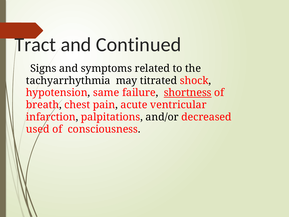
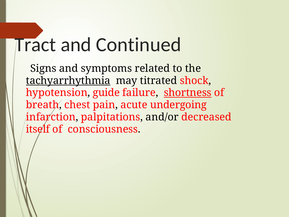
tachyarrhythmia underline: none -> present
same: same -> guide
ventricular: ventricular -> undergoing
used: used -> itself
